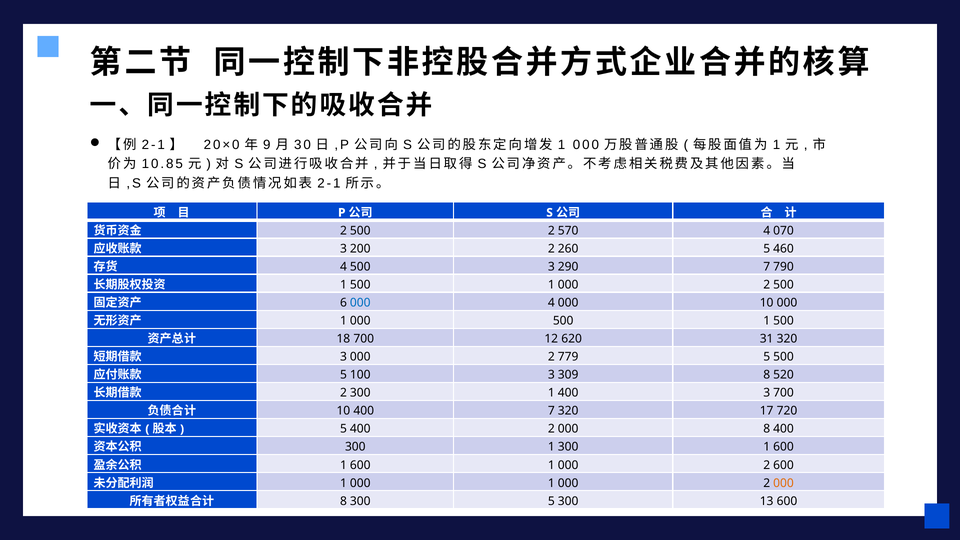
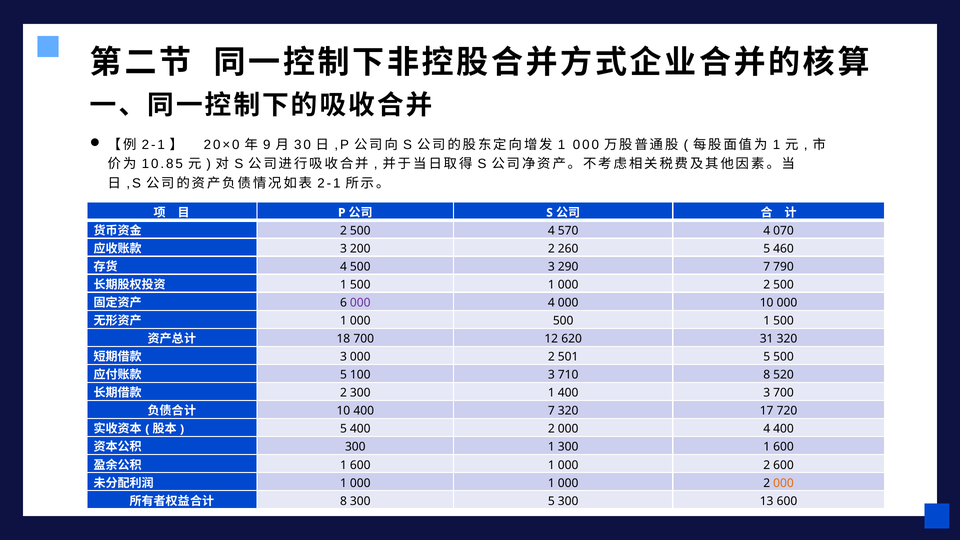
500 2: 2 -> 4
000 at (360, 303) colour: blue -> purple
779: 779 -> 501
309: 309 -> 710
2 000 8: 8 -> 4
